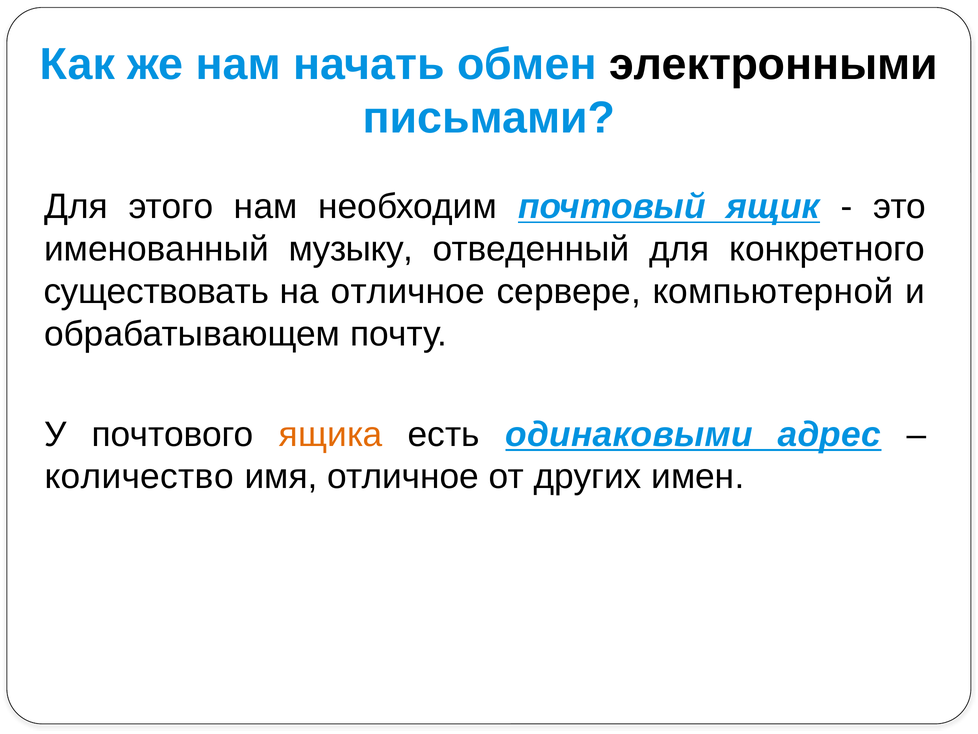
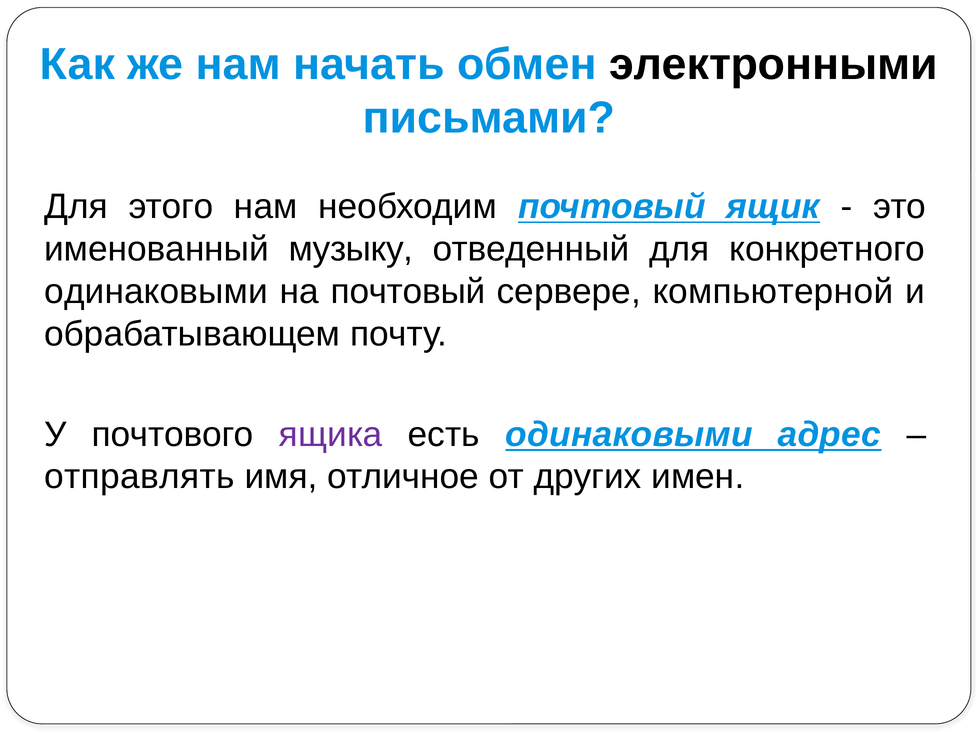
существовать at (156, 291): существовать -> одинаковыми
на отличное: отличное -> почтовый
ящика colour: orange -> purple
количество: количество -> отправлять
